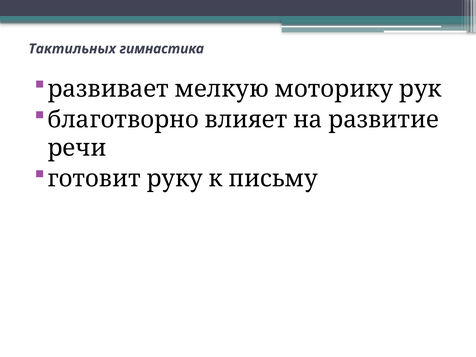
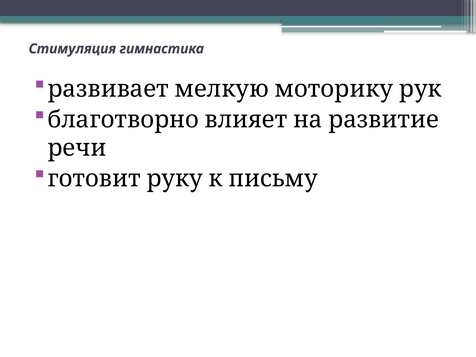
Тактильных: Тактильных -> Стимуляция
